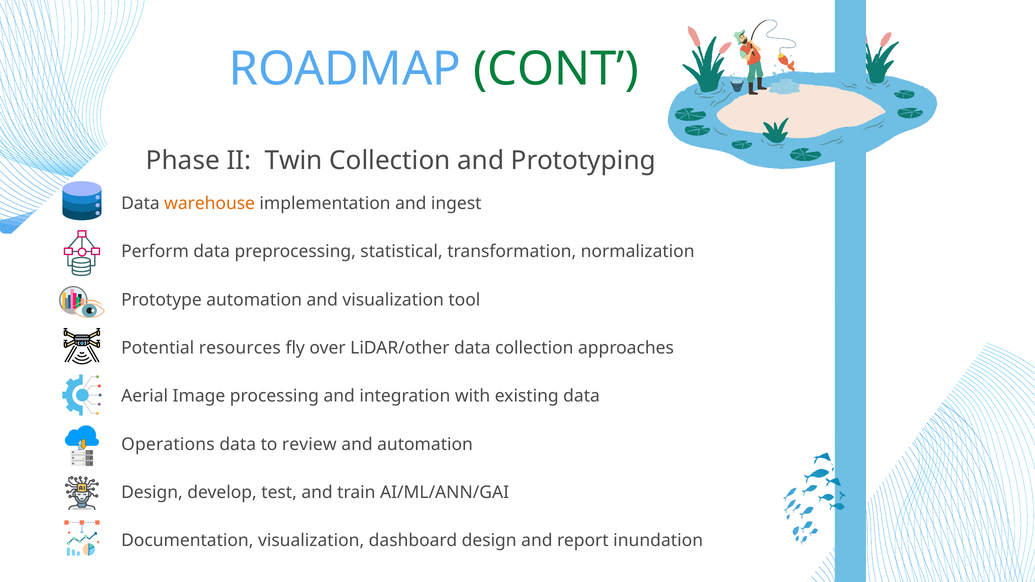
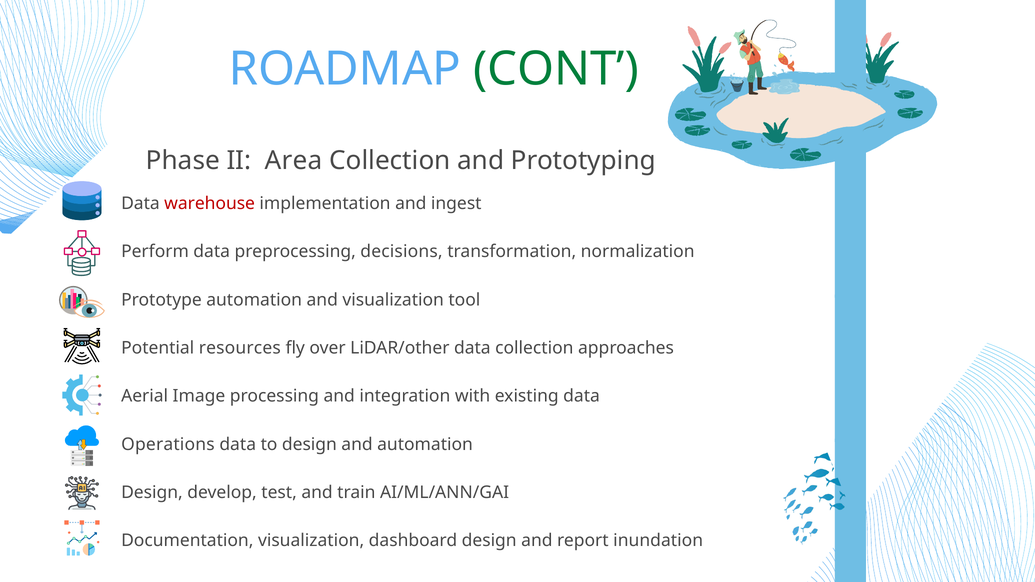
Twin: Twin -> Area
warehouse colour: orange -> red
statistical: statistical -> decisions
to review: review -> design
